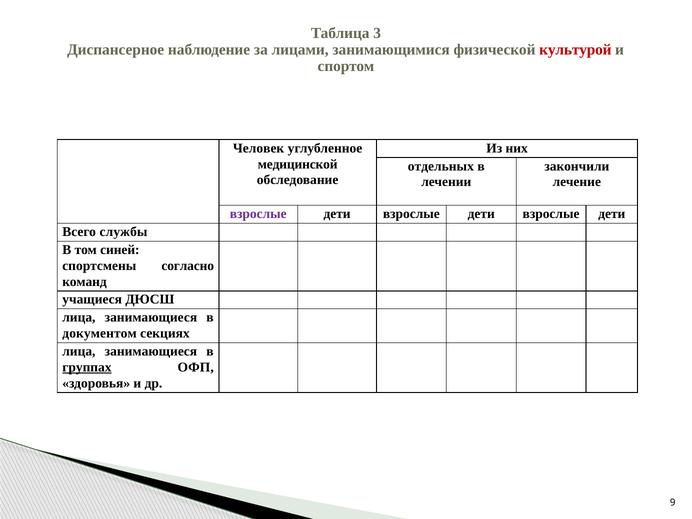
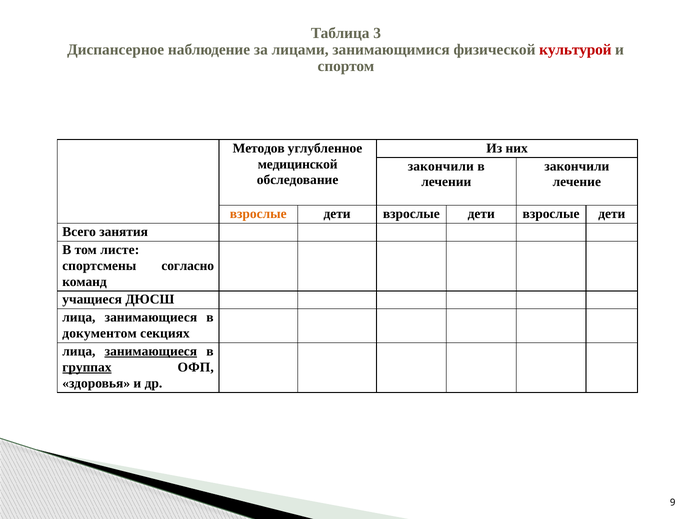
Человек: Человек -> Методов
отдельных at (441, 166): отдельных -> закончили
взрослые at (258, 214) colour: purple -> orange
службы: службы -> занятия
синей: синей -> листе
занимающиеся at (151, 351) underline: none -> present
